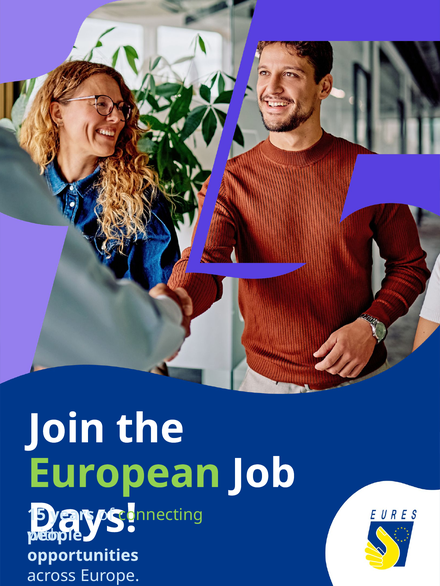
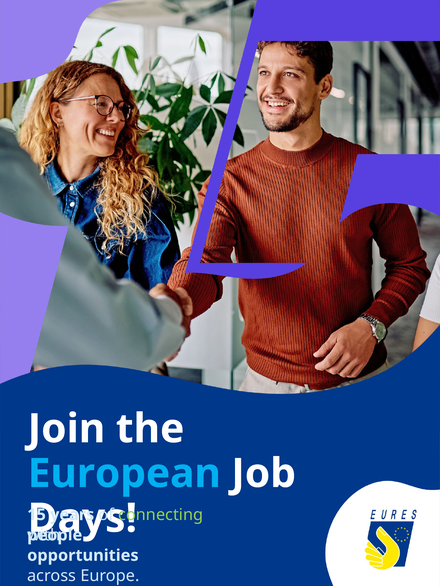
European colour: light green -> light blue
